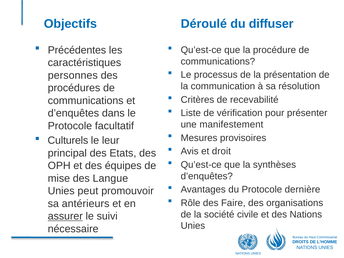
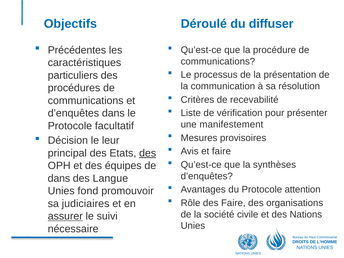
personnes: personnes -> particuliers
Culturels: Culturels -> Décision
et droit: droit -> faire
des at (148, 153) underline: none -> present
mise at (59, 178): mise -> dans
dernière: dernière -> attention
peut: peut -> fond
antérieurs: antérieurs -> judiciaires
